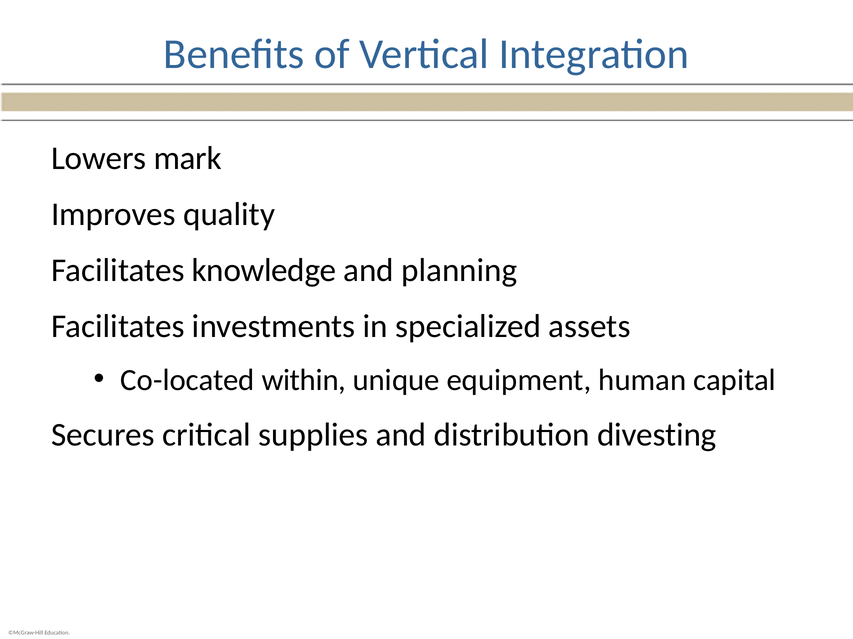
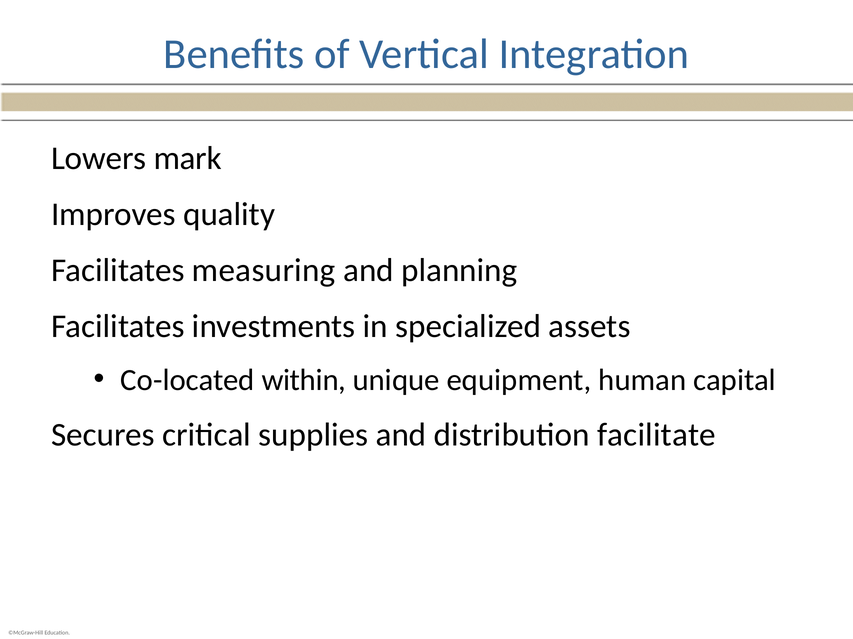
knowledge: knowledge -> measuring
divesting: divesting -> facilitate
